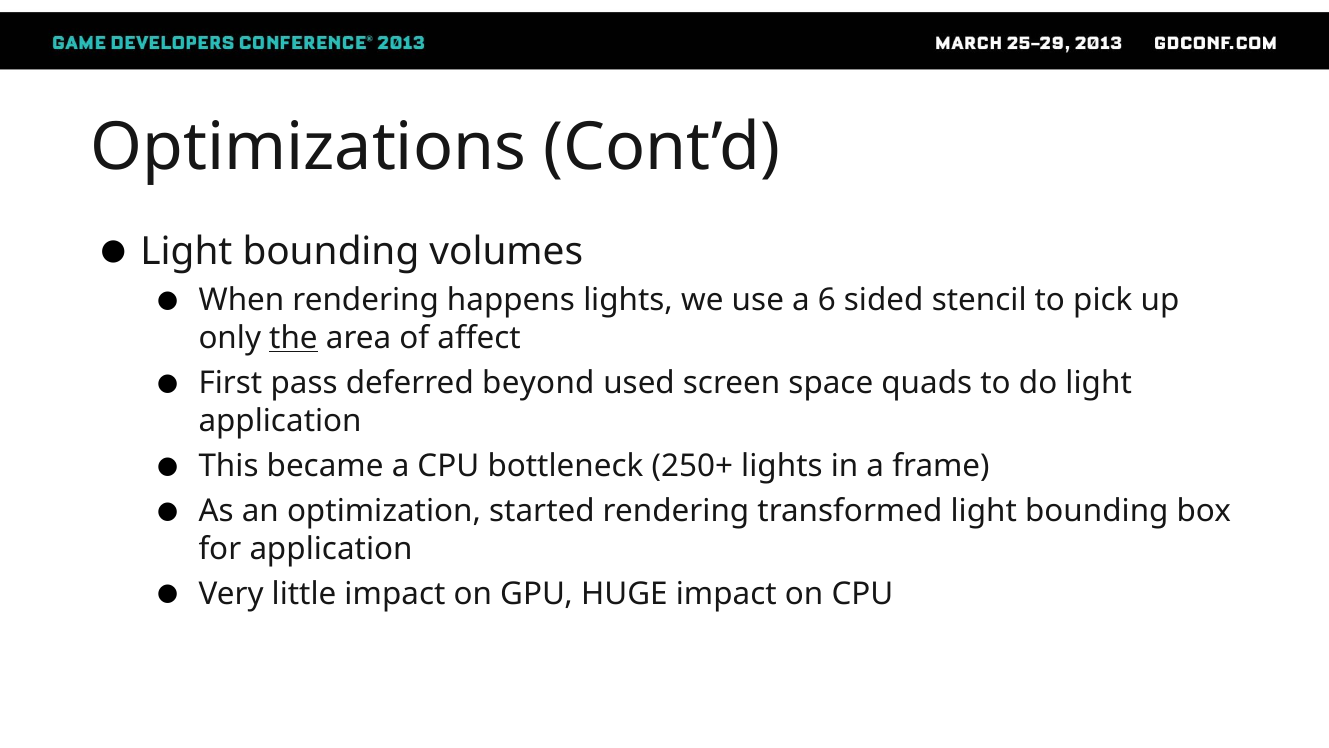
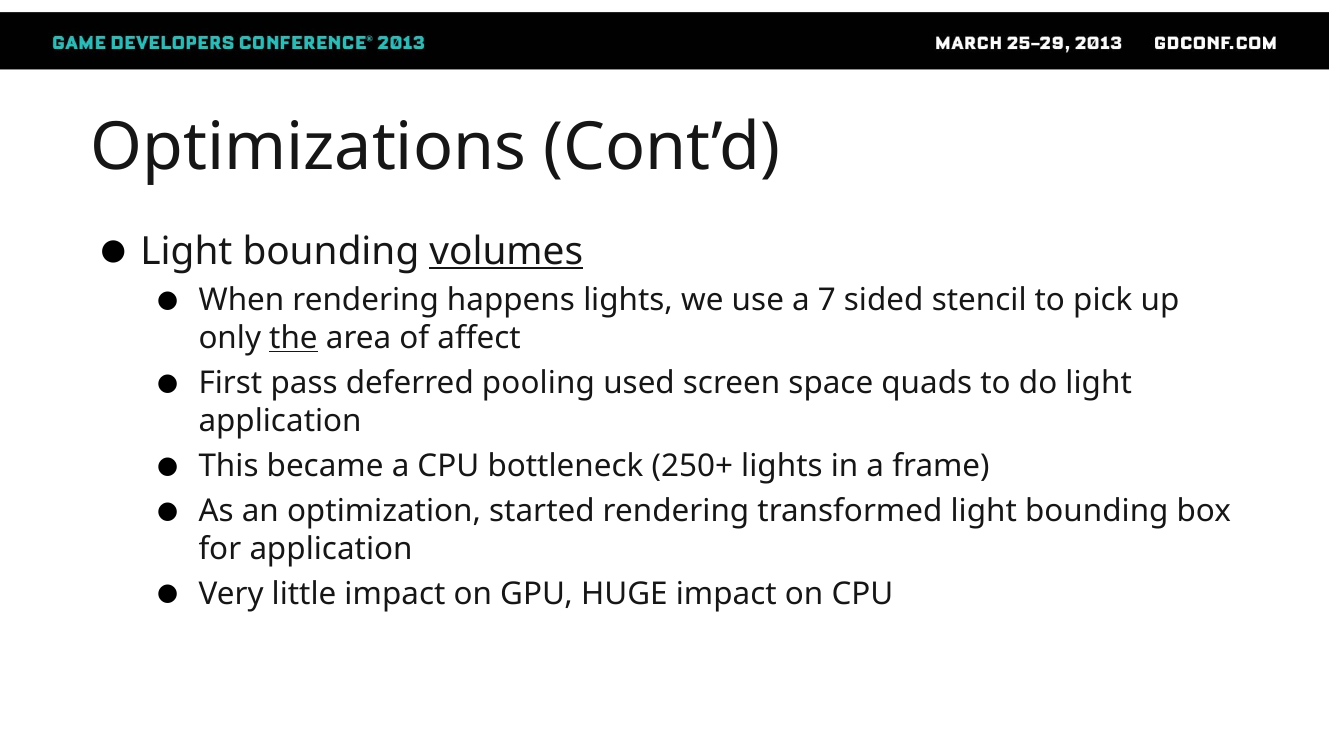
volumes underline: none -> present
6: 6 -> 7
beyond: beyond -> pooling
